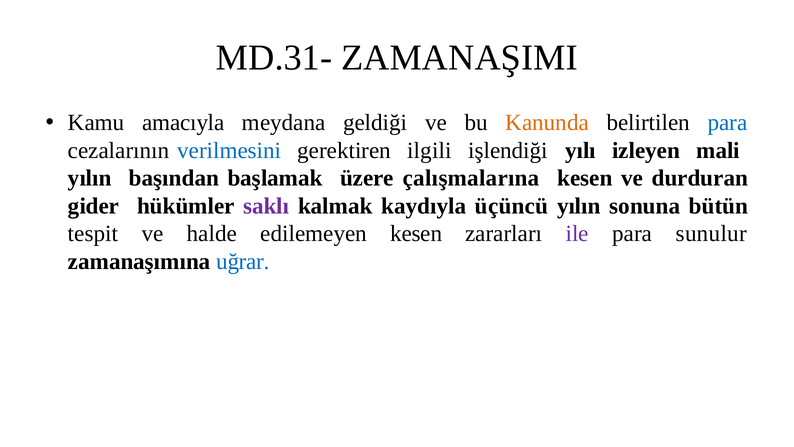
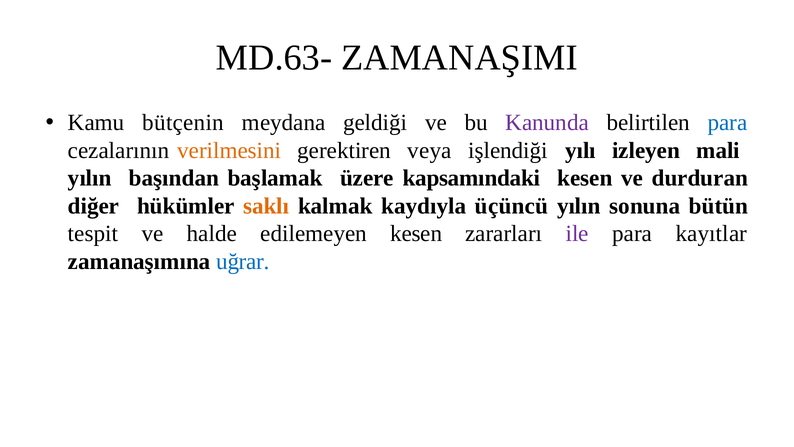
MD.31-: MD.31- -> MD.63-
amacıyla: amacıyla -> bütçenin
Kanunda colour: orange -> purple
verilmesini colour: blue -> orange
ilgili: ilgili -> veya
çalışmalarına: çalışmalarına -> kapsamındaki
gider: gider -> diğer
saklı colour: purple -> orange
sunulur: sunulur -> kayıtlar
